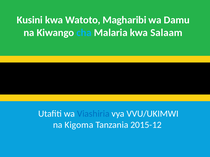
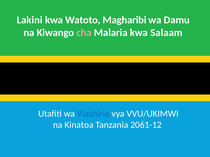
Kusini: Kusini -> Lakini
cha colour: light blue -> pink
Kigoma: Kigoma -> Kinatoa
2015-12: 2015-12 -> 2061-12
